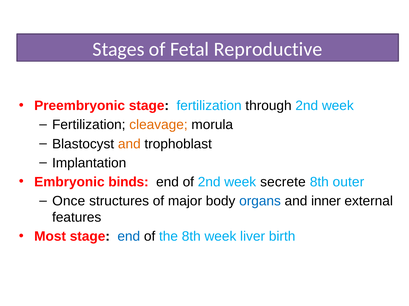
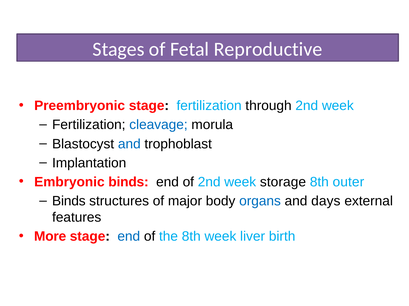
cleavage colour: orange -> blue
and at (129, 144) colour: orange -> blue
secrete: secrete -> storage
Once at (69, 201): Once -> Binds
inner: inner -> days
Most: Most -> More
